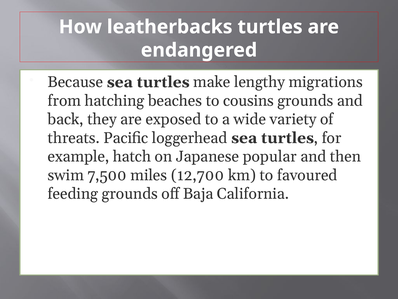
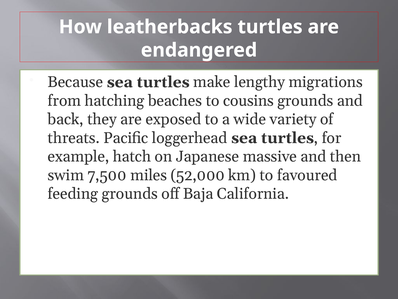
popular: popular -> massive
12,700: 12,700 -> 52,000
